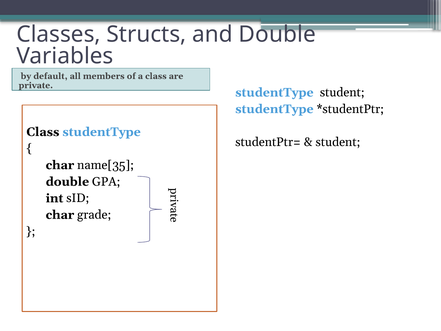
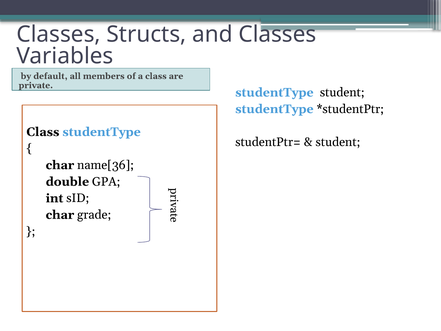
and Double: Double -> Classes
name[35: name[35 -> name[36
